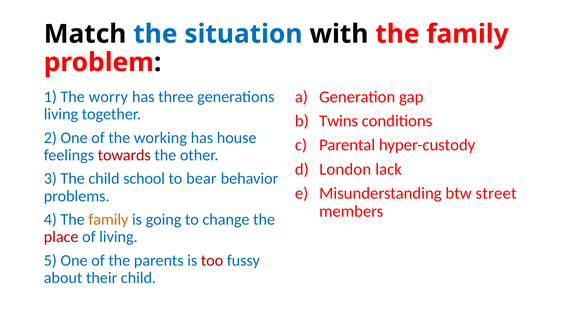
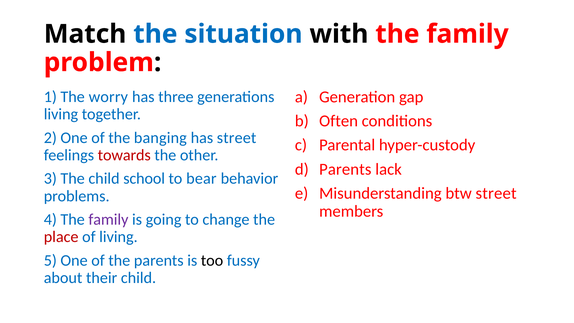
Twins: Twins -> Often
working: working -> banging
has house: house -> street
London at (345, 169): London -> Parents
family at (108, 219) colour: orange -> purple
too colour: red -> black
